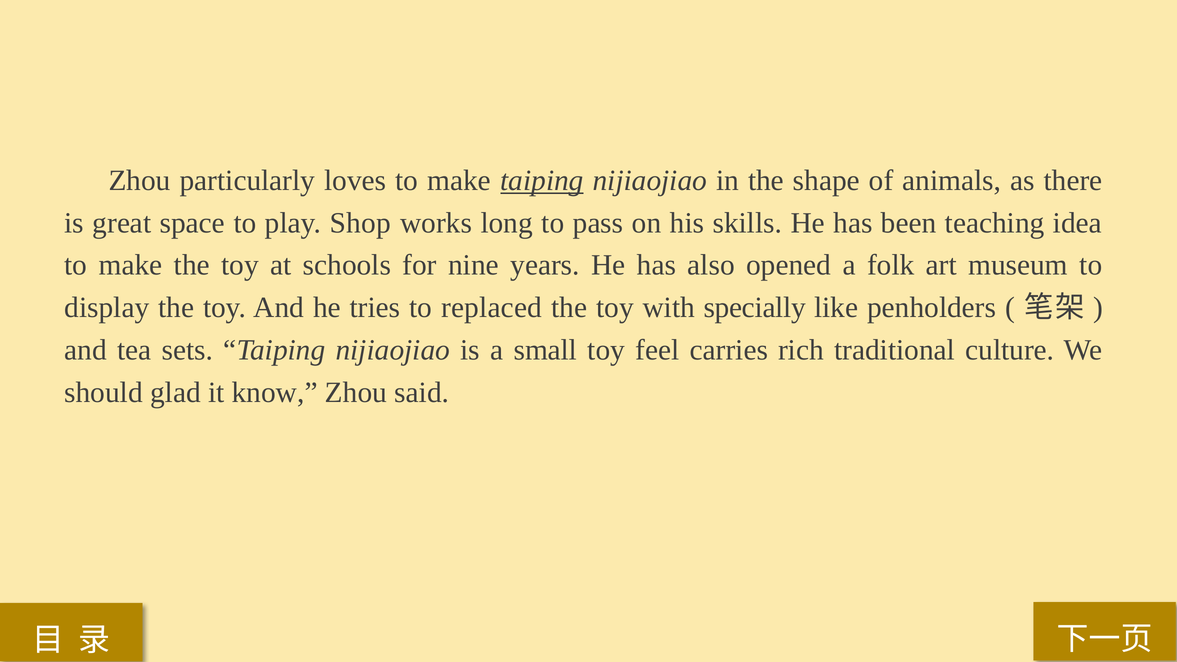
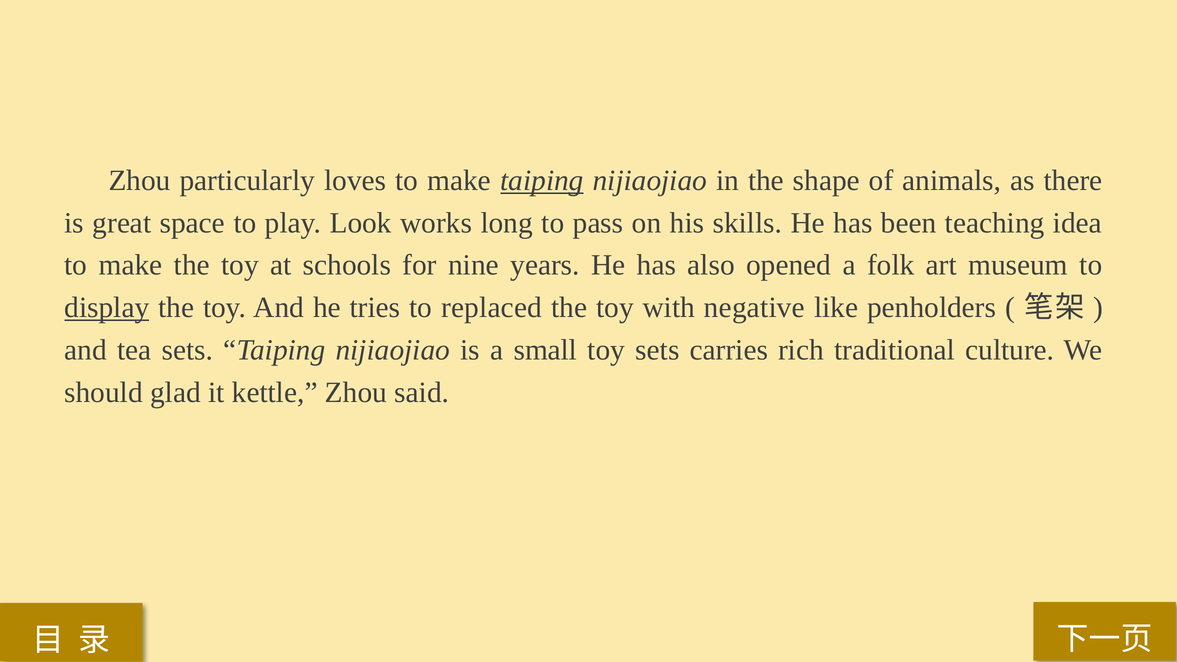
Shop: Shop -> Look
display underline: none -> present
specially: specially -> negative
toy feel: feel -> sets
know: know -> kettle
